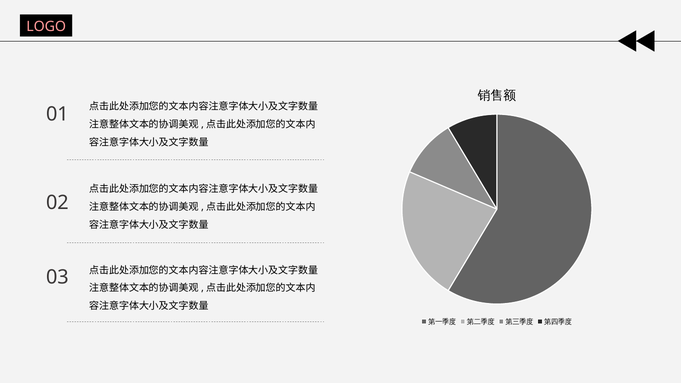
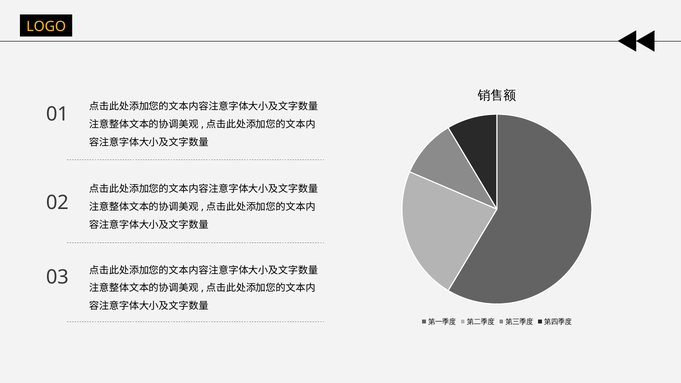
LOGO colour: pink -> yellow
